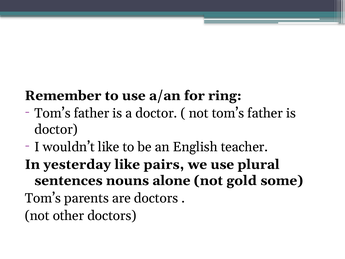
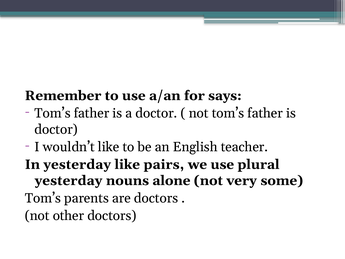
ring: ring -> says
sentences at (69, 180): sentences -> yesterday
gold: gold -> very
